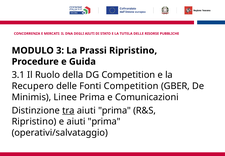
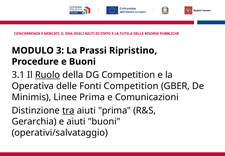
e Guida: Guida -> Buoni
Ruolo underline: none -> present
Recupero: Recupero -> Operativa
Ripristino at (34, 121): Ripristino -> Gerarchia
e aiuti prima: prima -> buoni
